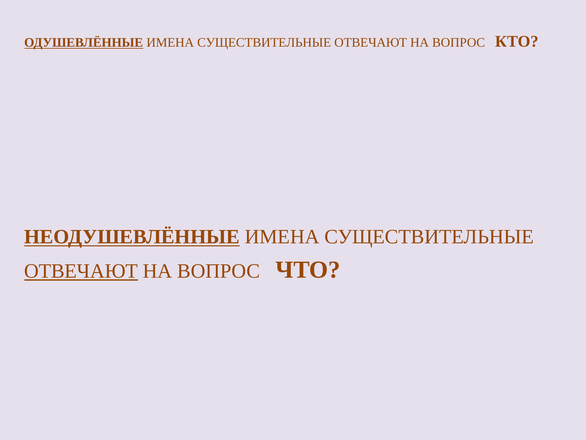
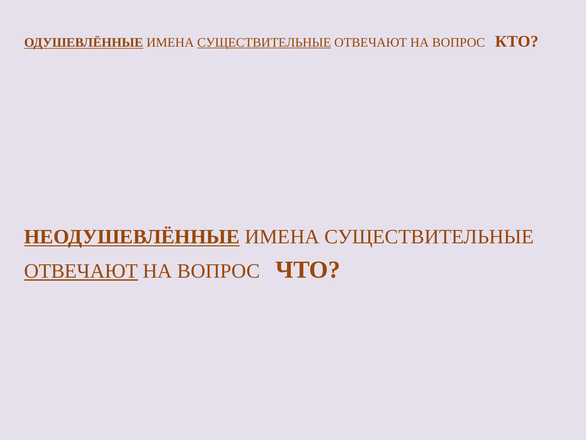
СУЩЕСТВИТЕЛЬНЫЕ at (264, 42) underline: none -> present
